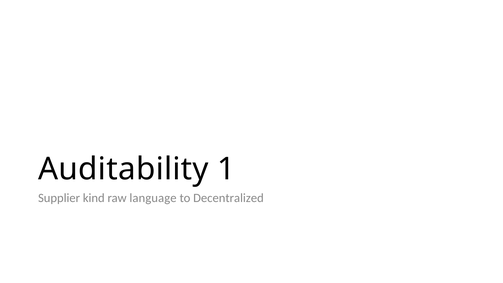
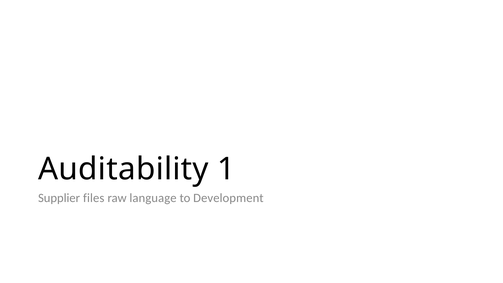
kind: kind -> files
Decentralized: Decentralized -> Development
